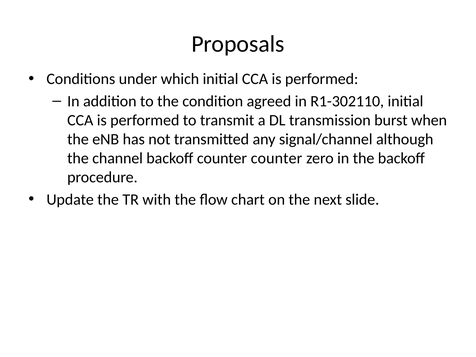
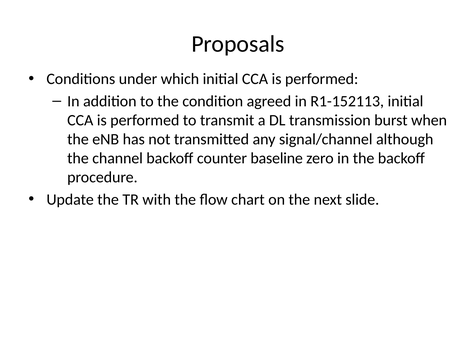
R1-302110: R1-302110 -> R1-152113
counter counter: counter -> baseline
